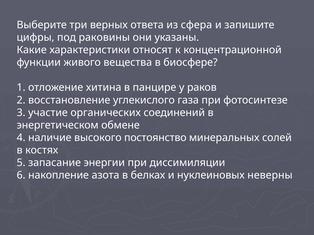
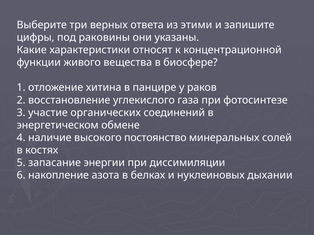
сфера: сфера -> этими
неверны: неверны -> дыхании
